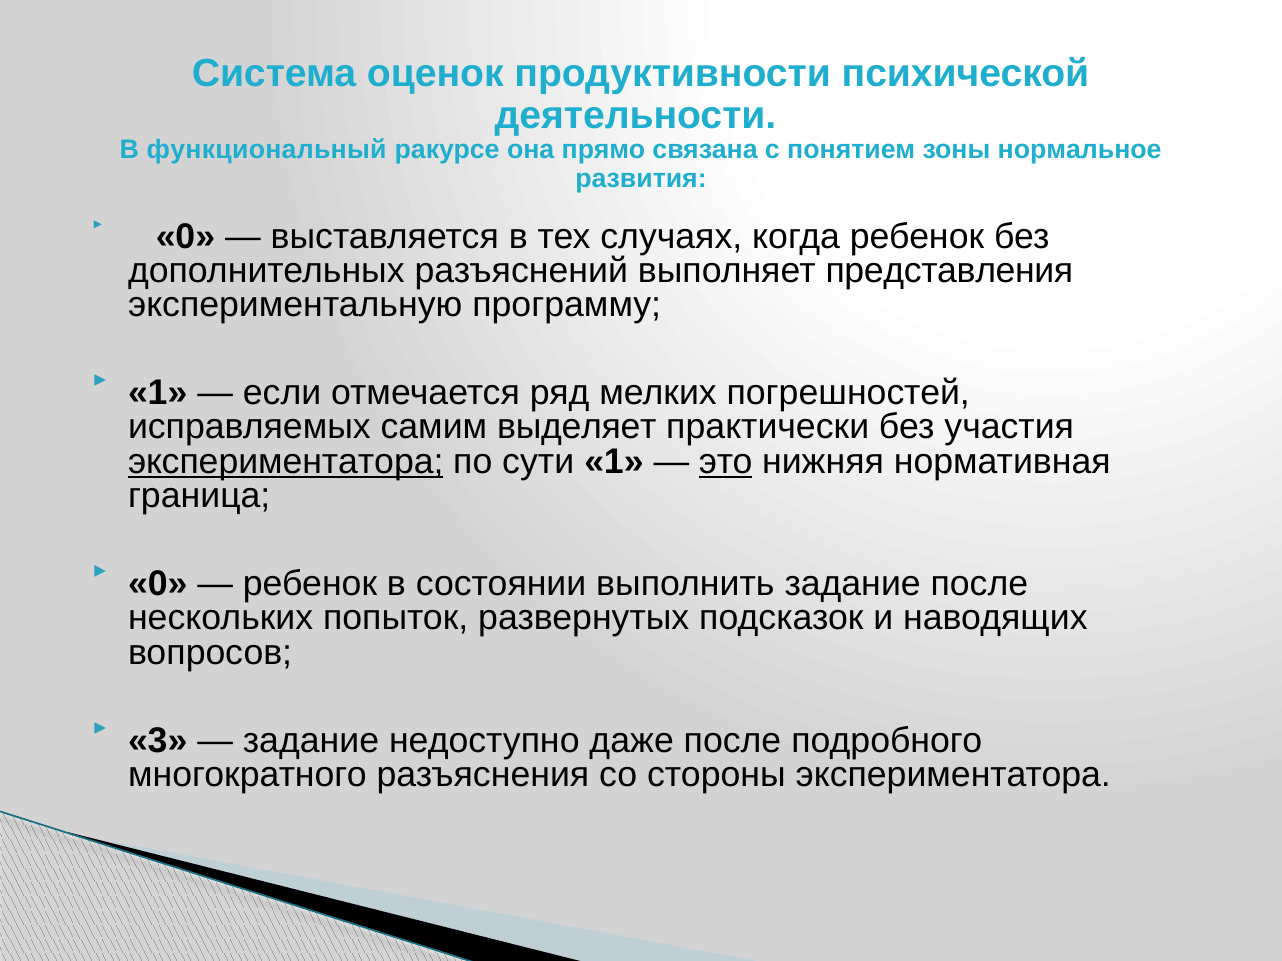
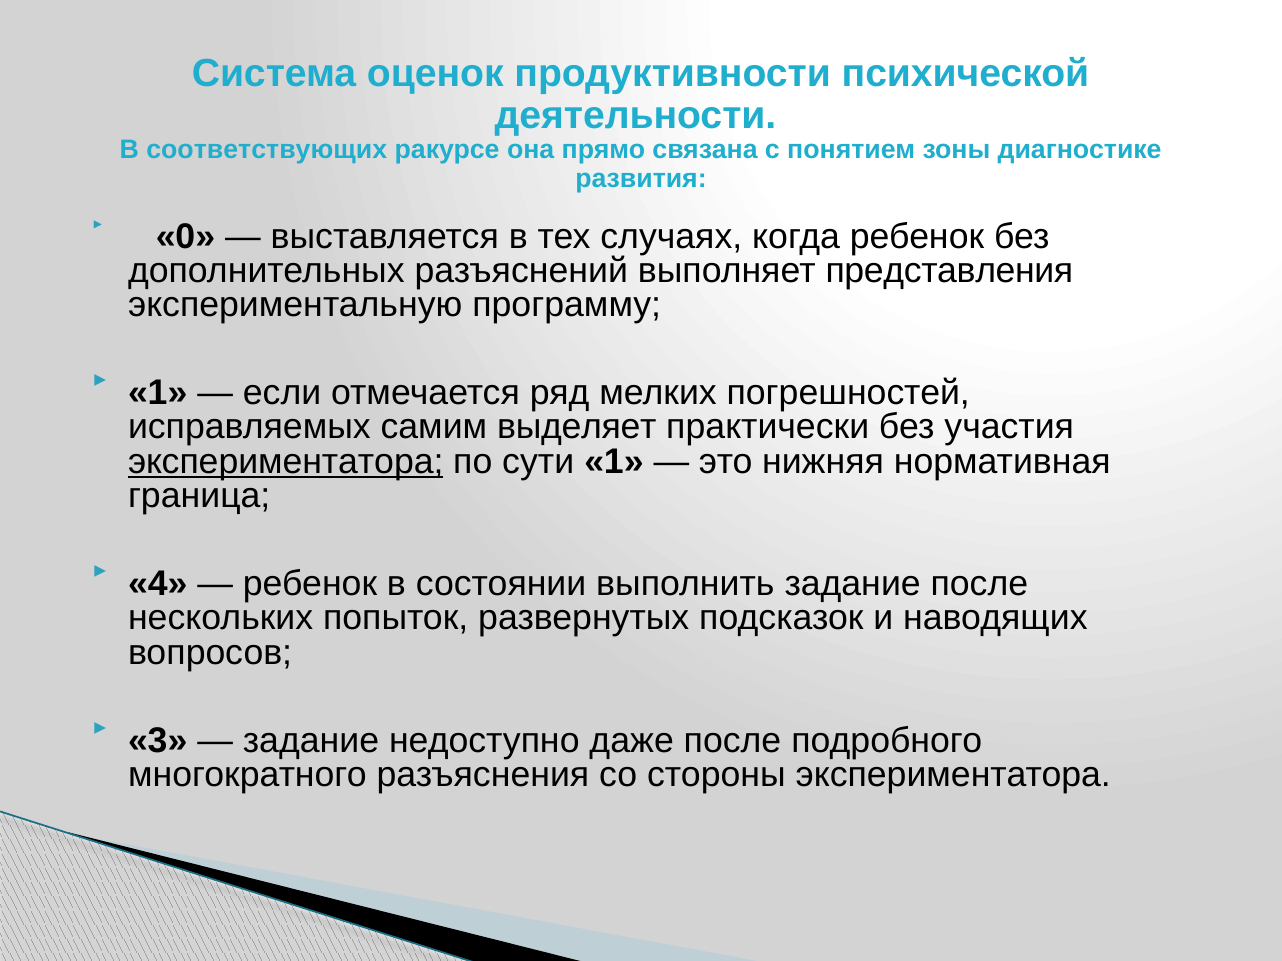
функциональный: функциональный -> соответствующих
нормальное: нормальное -> диагностике
это underline: present -> none
0 at (158, 584): 0 -> 4
